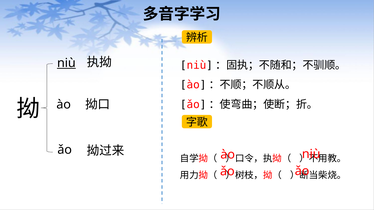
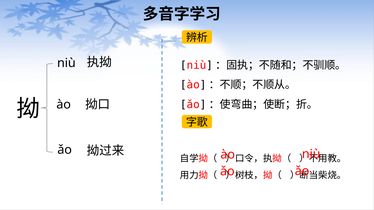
niù at (66, 63) underline: present -> none
